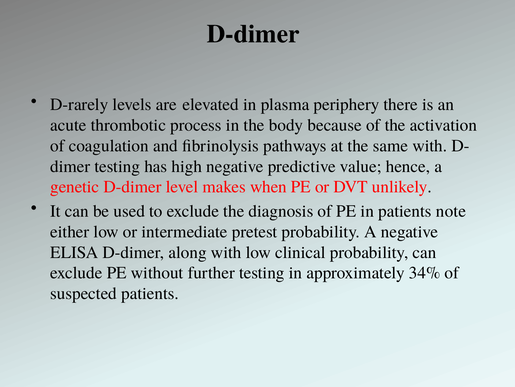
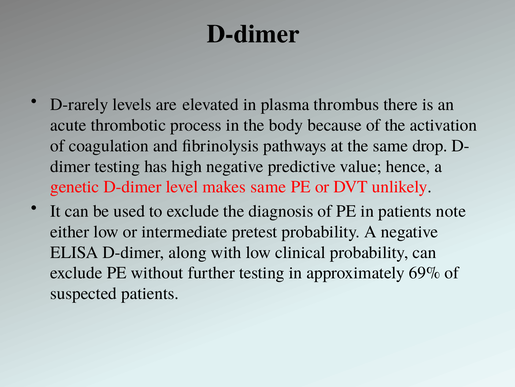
periphery: periphery -> thrombus
same with: with -> drop
makes when: when -> same
34%: 34% -> 69%
